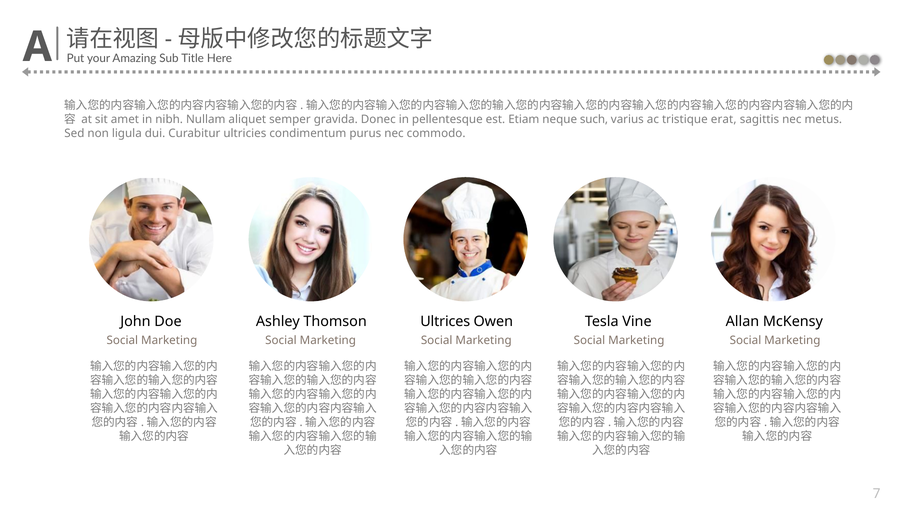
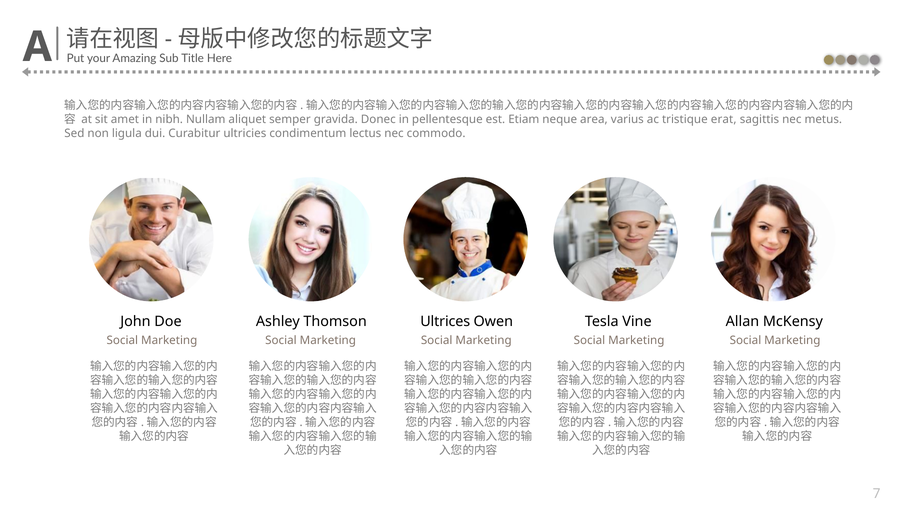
such: such -> area
purus: purus -> lectus
